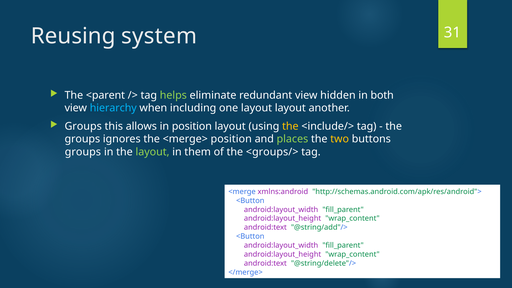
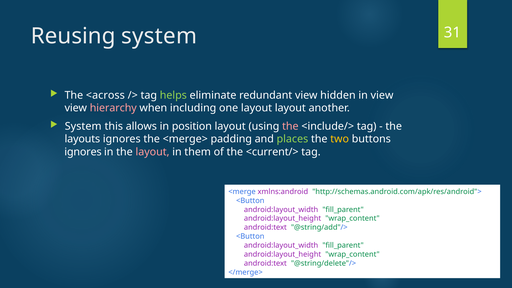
<parent: <parent -> <across
in both: both -> view
hierarchy colour: light blue -> pink
Groups at (83, 126): Groups -> System
the at (290, 126) colour: yellow -> pink
groups at (82, 139): groups -> layouts
<merge> position: position -> padding
groups at (83, 152): groups -> ignores
layout at (153, 152) colour: light green -> pink
<groups/>: <groups/> -> <current/>
